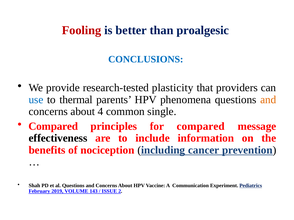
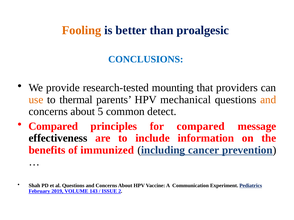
Fooling colour: red -> orange
plasticity: plasticity -> mounting
use colour: blue -> orange
phenomena: phenomena -> mechanical
4: 4 -> 5
single: single -> detect
nociception: nociception -> immunized
